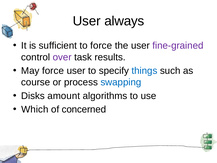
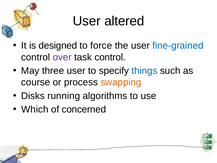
always: always -> altered
sufficient: sufficient -> designed
fine-grained colour: purple -> blue
task results: results -> control
May force: force -> three
swapping colour: blue -> orange
amount: amount -> running
